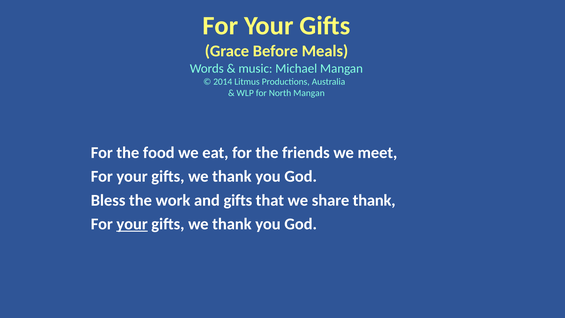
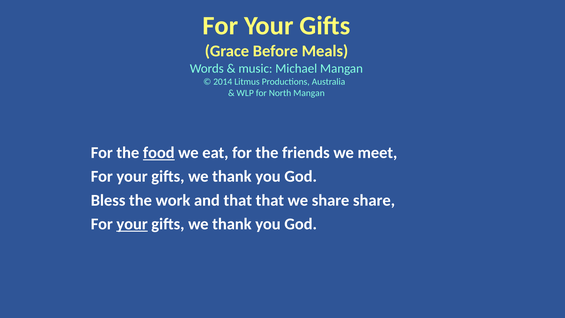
food underline: none -> present
and gifts: gifts -> that
share thank: thank -> share
